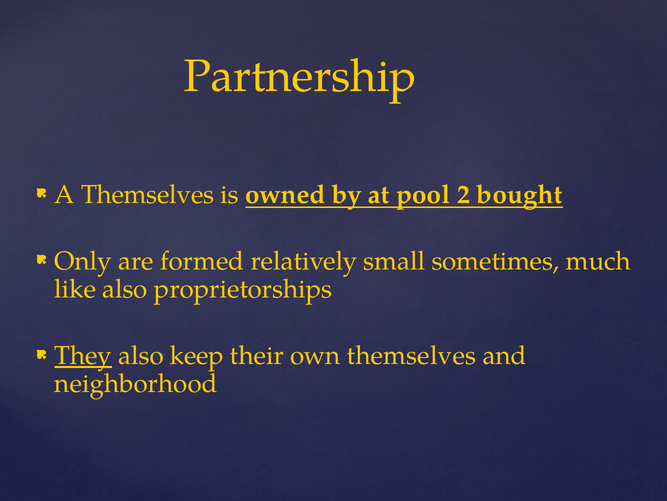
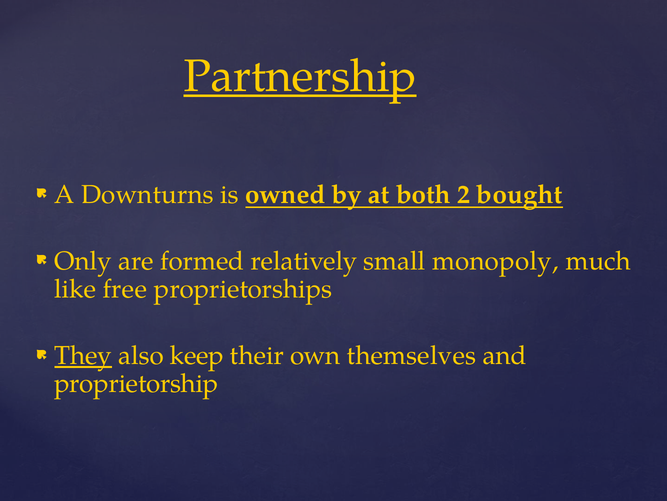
Partnership underline: none -> present
A Themselves: Themselves -> Downturns
pool: pool -> both
sometimes: sometimes -> monopoly
like also: also -> free
neighborhood: neighborhood -> proprietorship
